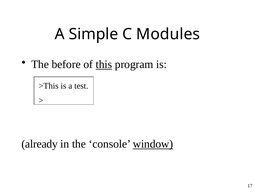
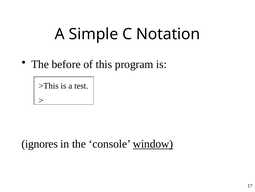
Modules: Modules -> Notation
this underline: present -> none
already: already -> ignores
